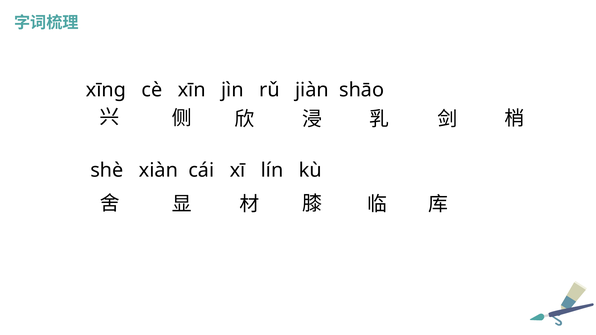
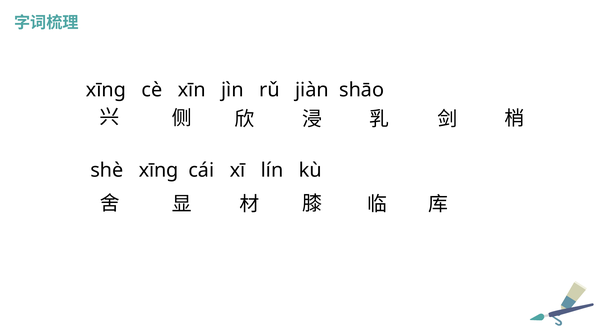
shè xiàn: xiàn -> xīng
